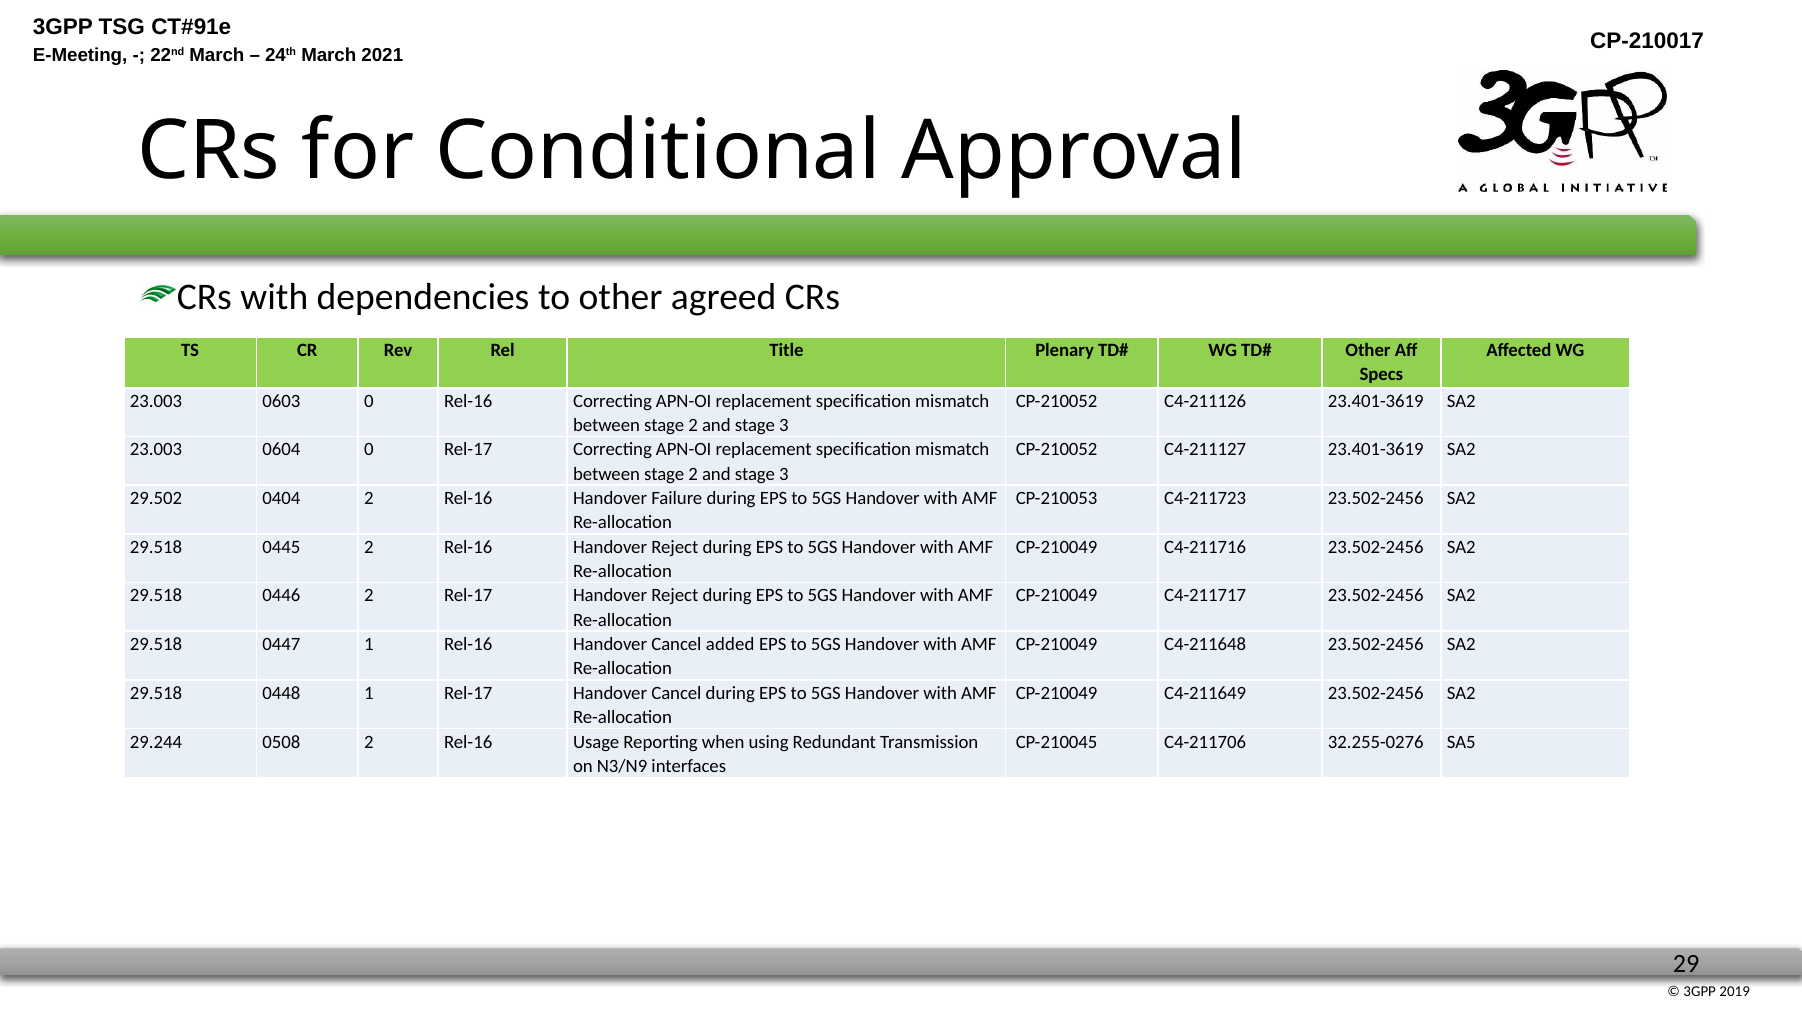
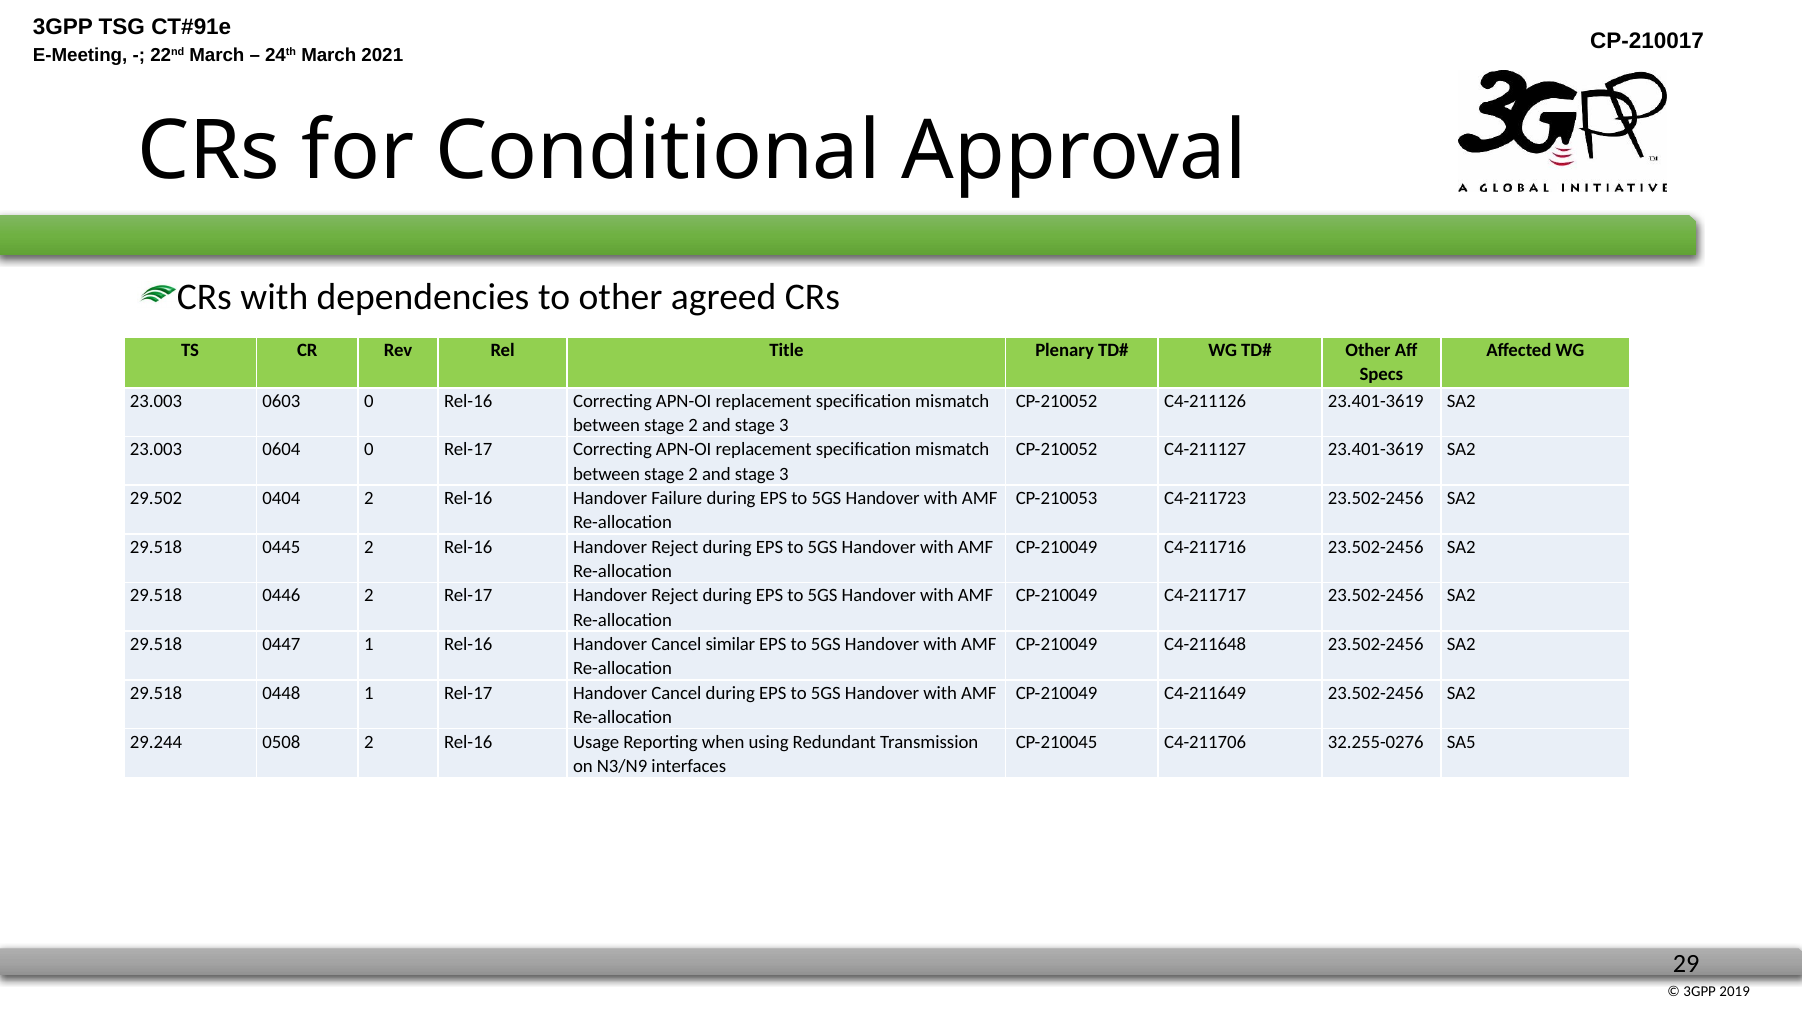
added: added -> similar
